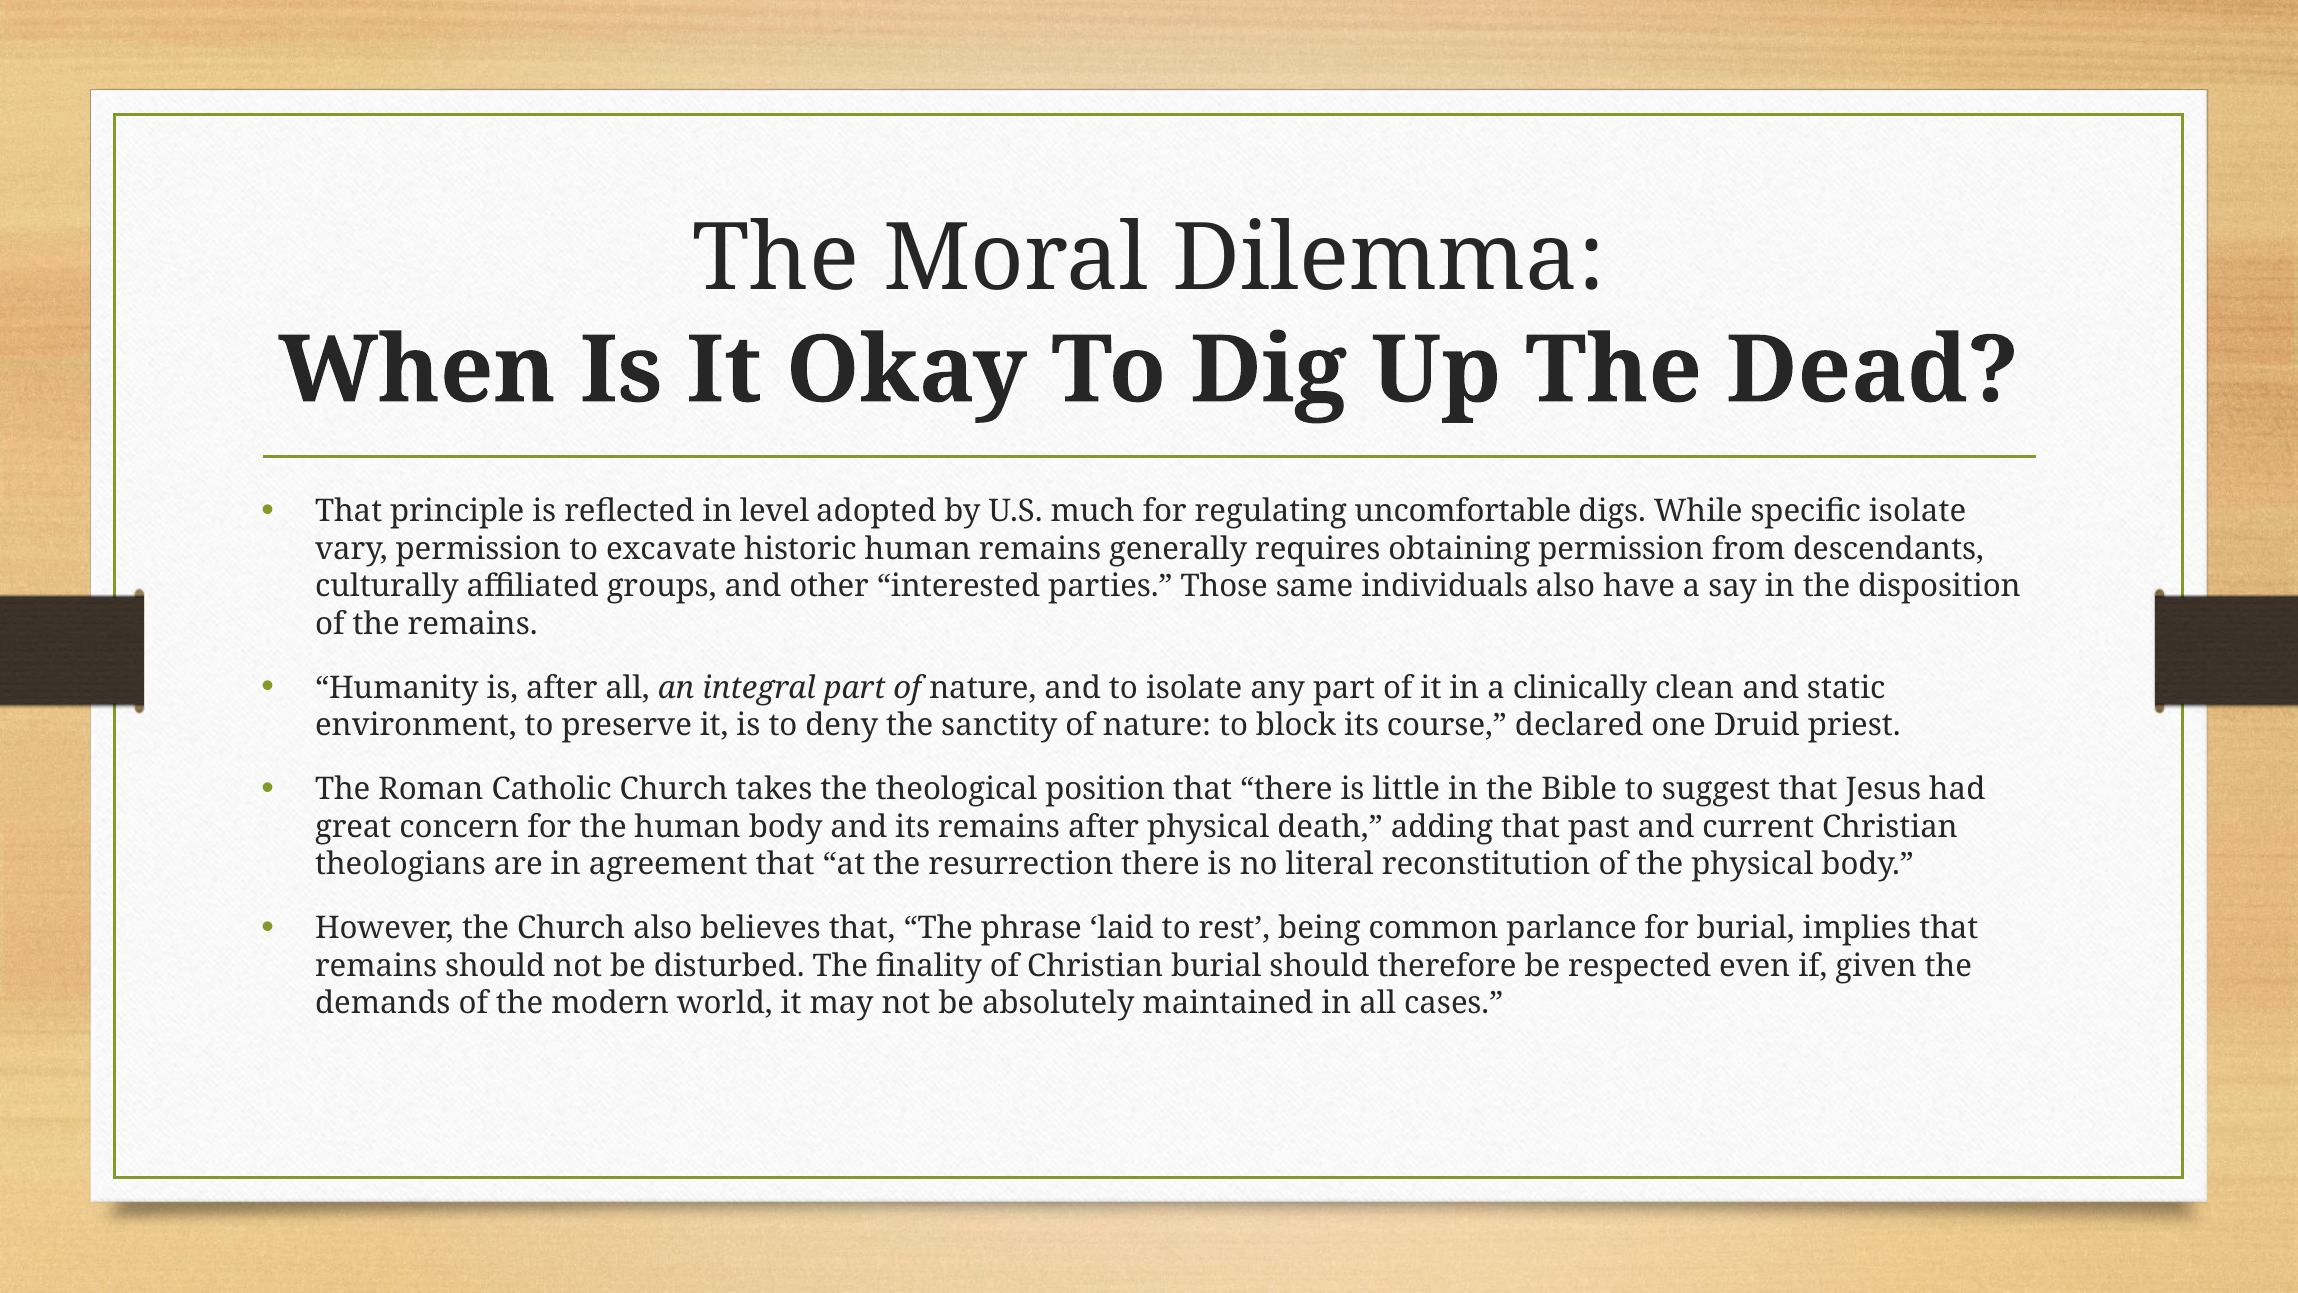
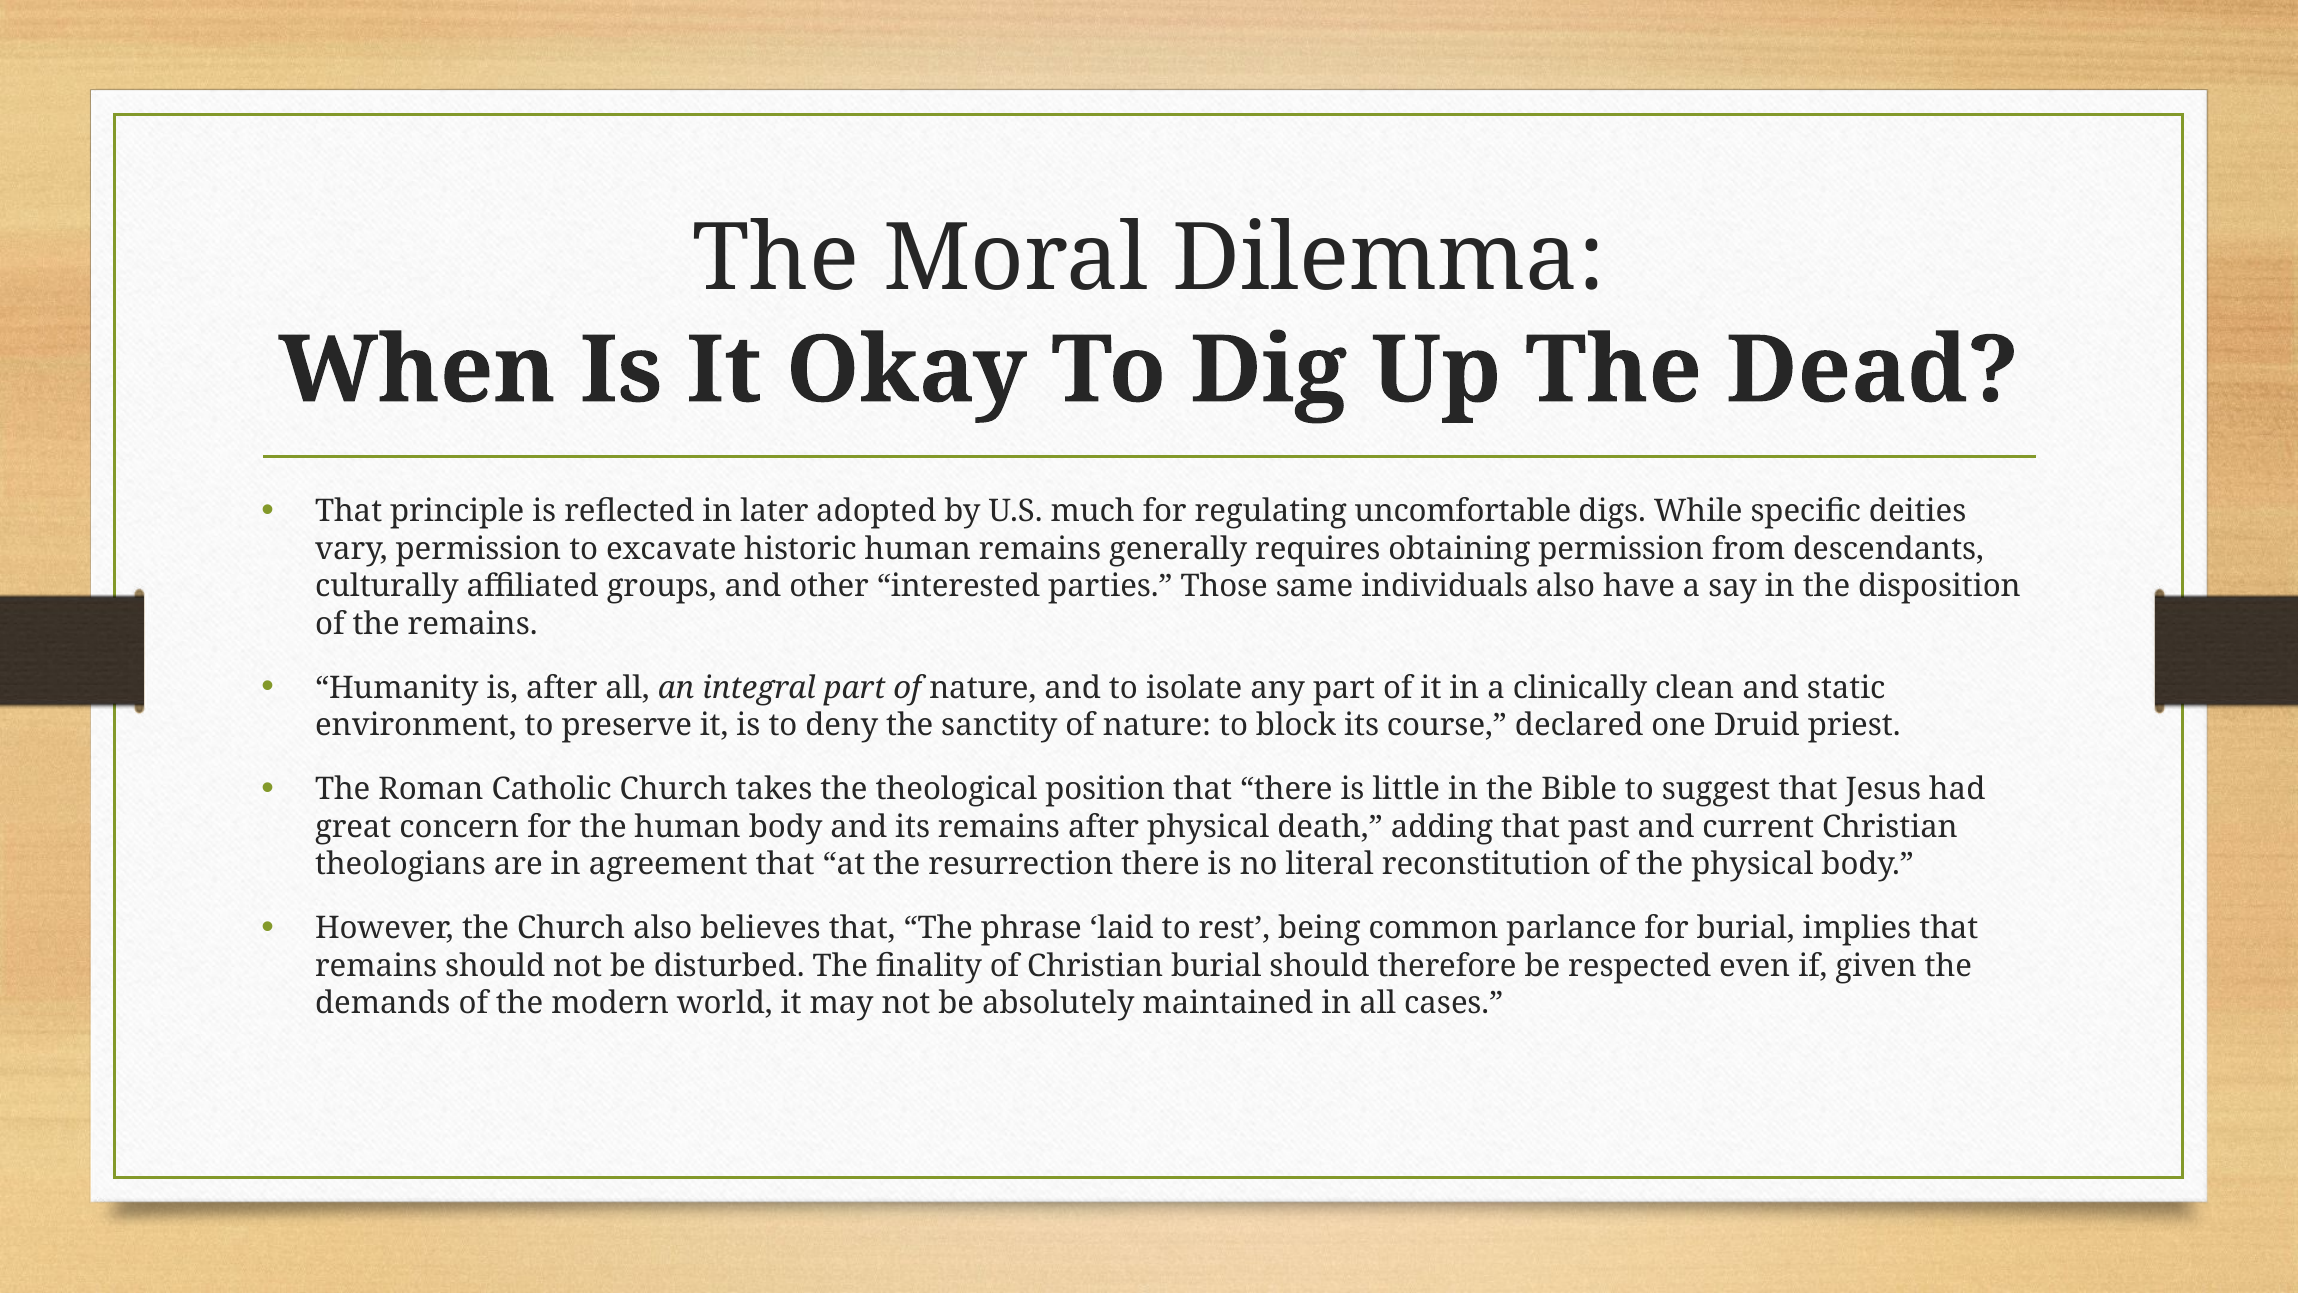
level: level -> later
specific isolate: isolate -> deities
